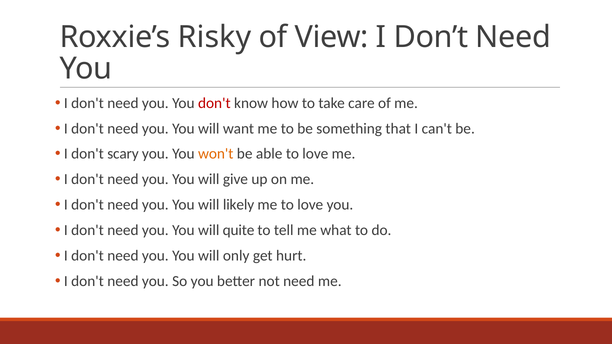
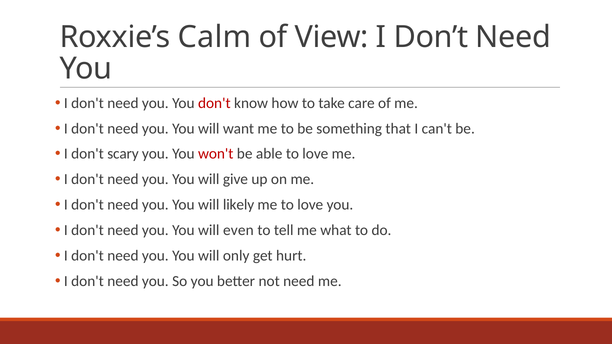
Risky: Risky -> Calm
won't colour: orange -> red
quite: quite -> even
